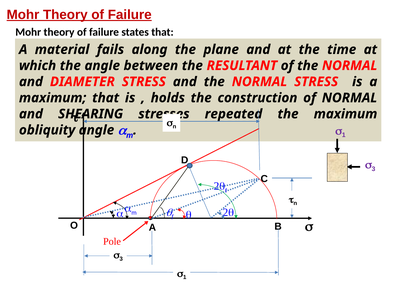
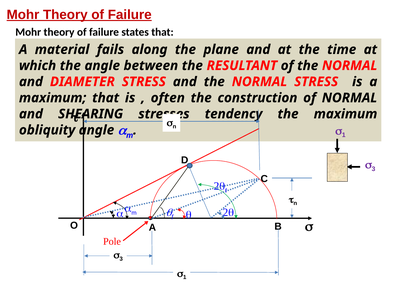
holds: holds -> often
repeated: repeated -> tendency
